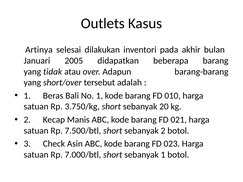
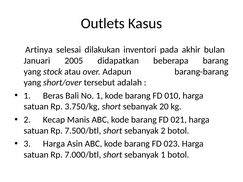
tidak: tidak -> stock
3 Check: Check -> Harga
